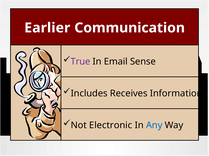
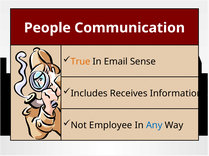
Earlier: Earlier -> People
True colour: purple -> orange
Electronic: Electronic -> Employee
